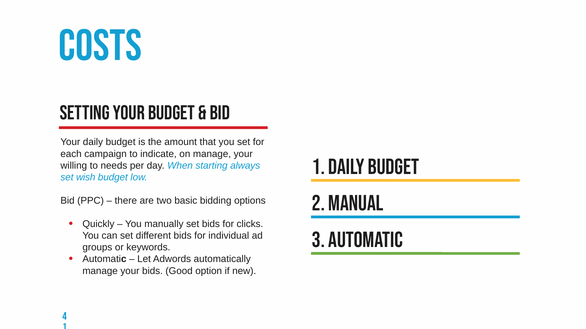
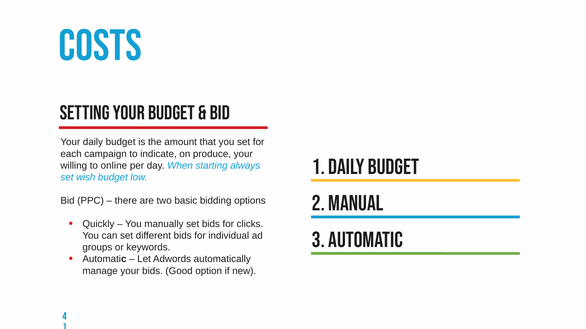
on manage: manage -> produce
needs: needs -> online
